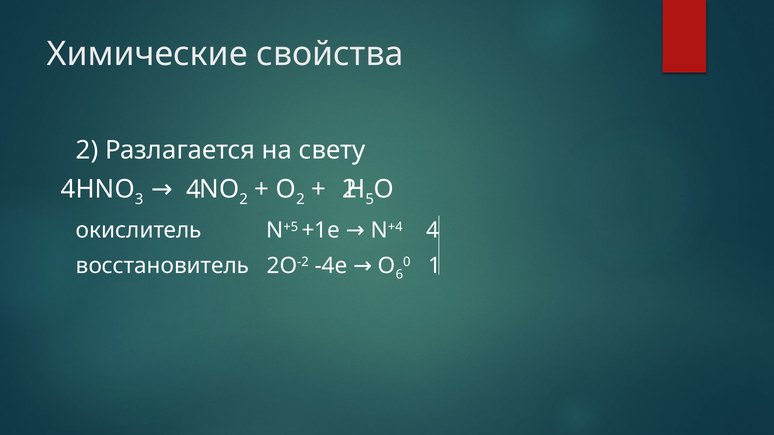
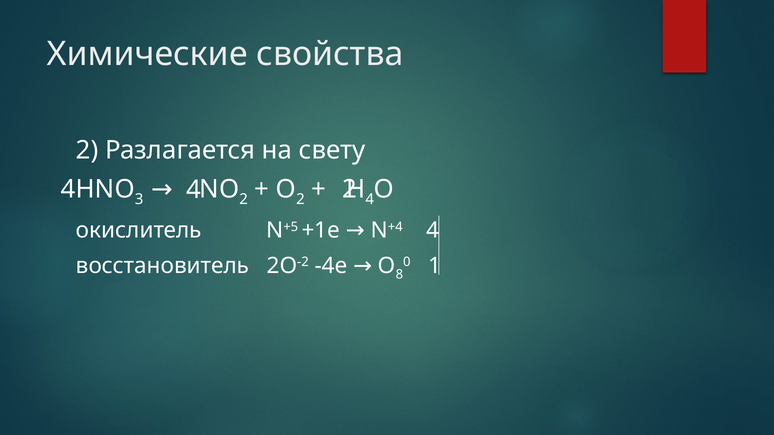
5 at (370, 199): 5 -> 4
6: 6 -> 8
